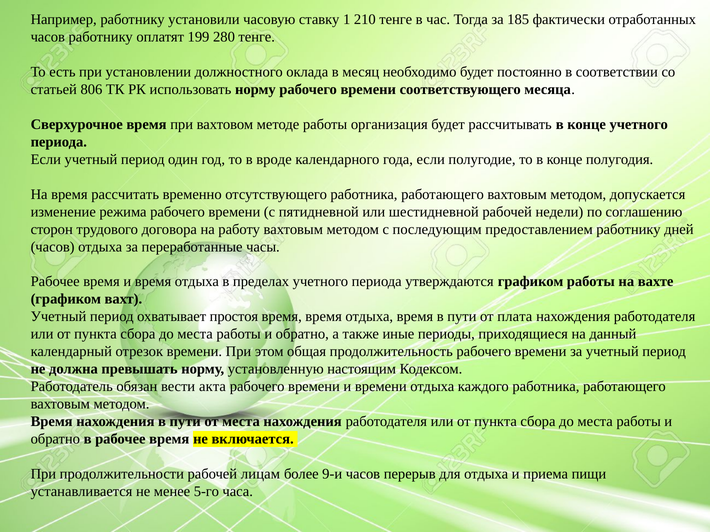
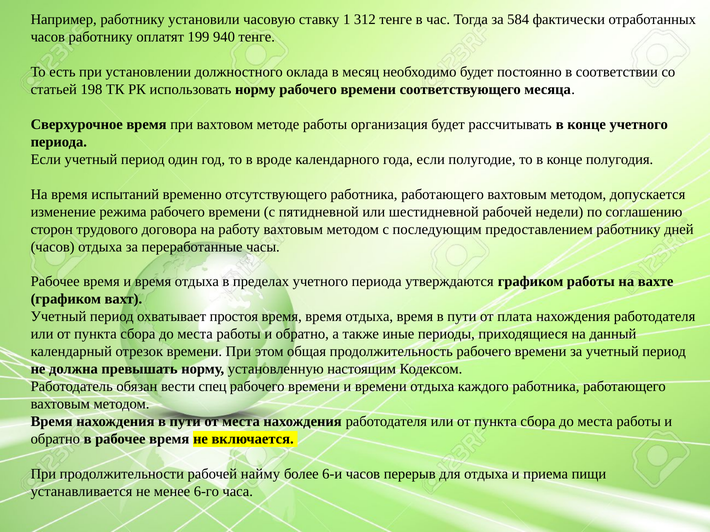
210: 210 -> 312
185: 185 -> 584
280: 280 -> 940
806: 806 -> 198
рассчитать: рассчитать -> испытаний
акта: акта -> спец
лицам: лицам -> найму
9-и: 9-и -> 6-и
5-го: 5-го -> 6-го
